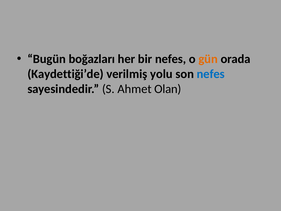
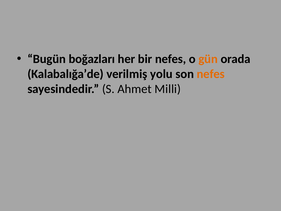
Kaydettiği’de: Kaydettiği’de -> Kalabalığa’de
nefes at (211, 74) colour: blue -> orange
Olan: Olan -> Milli
